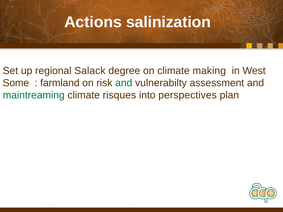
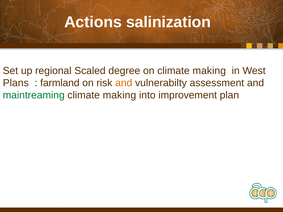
Salack: Salack -> Scaled
Some: Some -> Plans
and at (124, 83) colour: green -> orange
risques at (119, 95): risques -> making
perspectives: perspectives -> improvement
